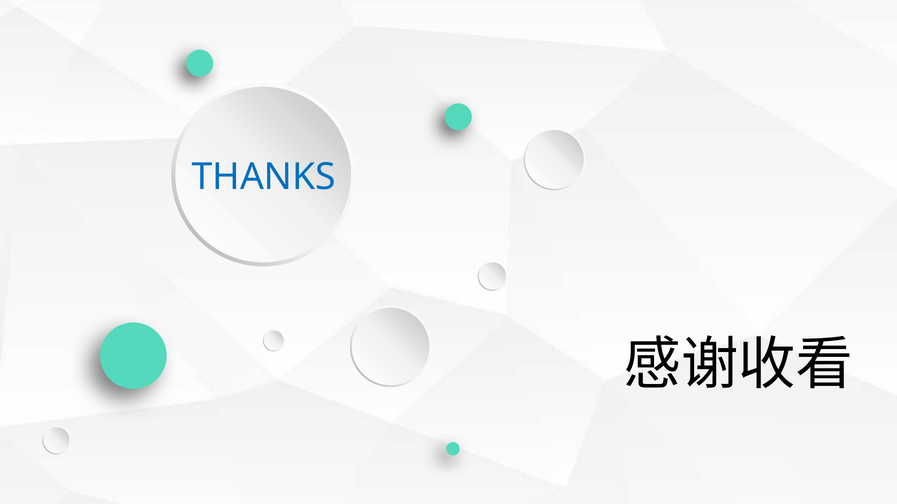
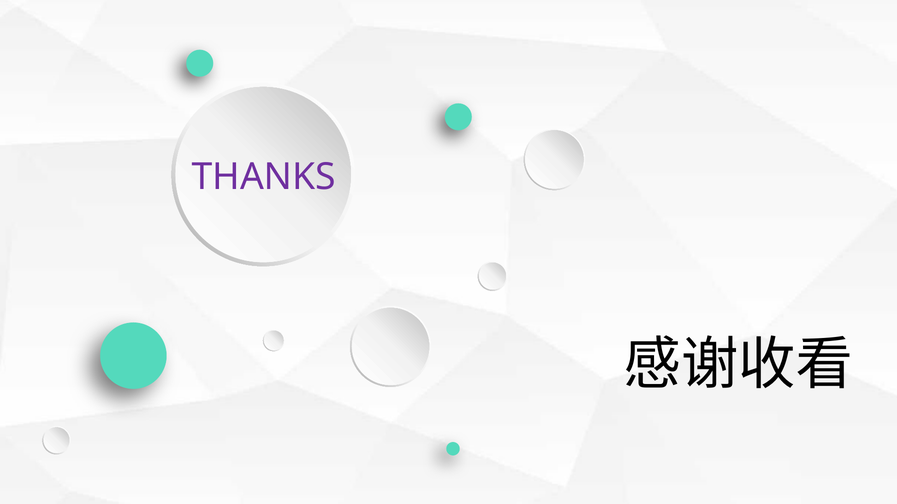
THANKS colour: blue -> purple
